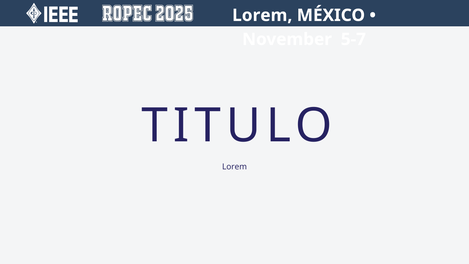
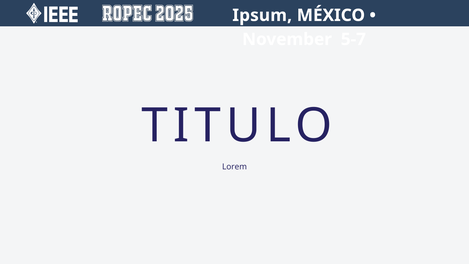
Lorem at (262, 15): Lorem -> Ipsum
